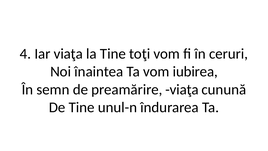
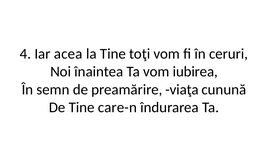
Iar viaţa: viaţa -> acea
unul-n: unul-n -> care-n
